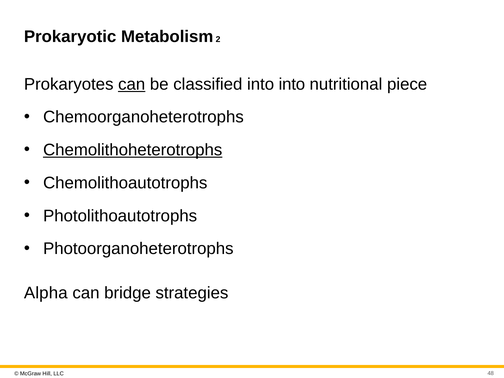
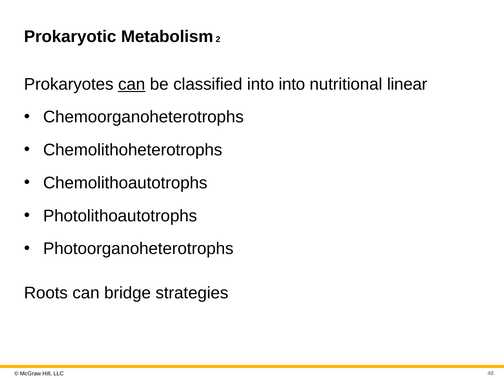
piece: piece -> linear
Chemolithoheterotrophs underline: present -> none
Alpha: Alpha -> Roots
